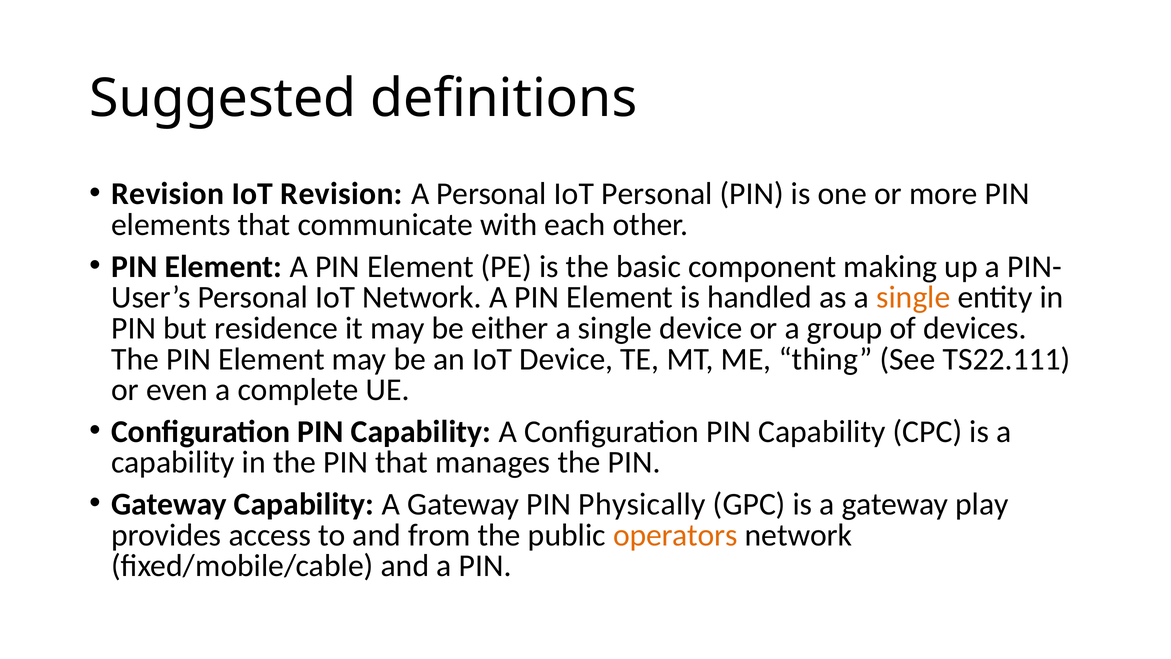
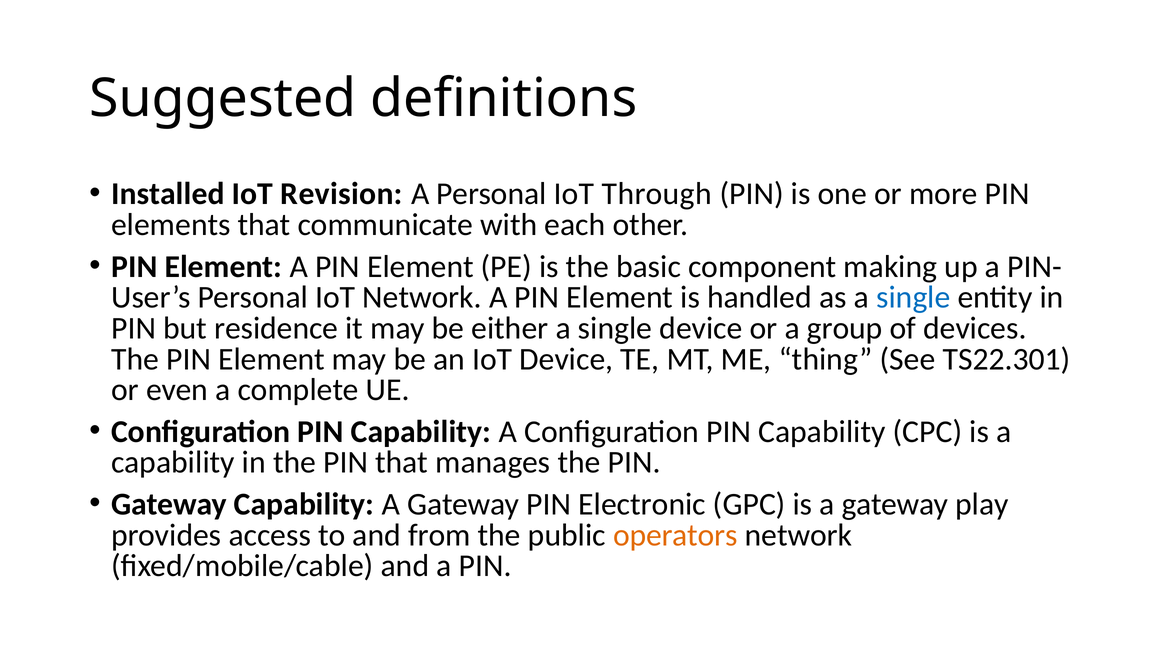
Revision at (168, 194): Revision -> Installed
IoT Personal: Personal -> Through
single at (913, 297) colour: orange -> blue
TS22.111: TS22.111 -> TS22.301
Physically: Physically -> Electronic
